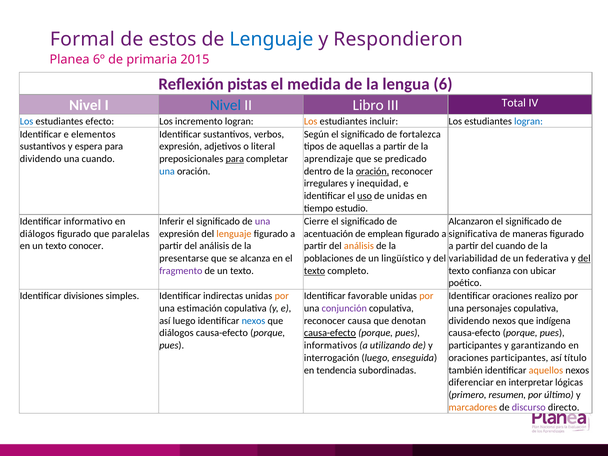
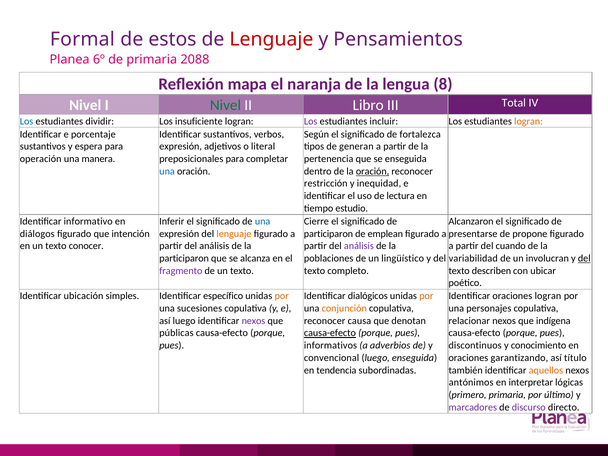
Lenguaje at (271, 39) colour: blue -> red
Respondieron: Respondieron -> Pensamientos
2015: 2015 -> 2088
pistas: pistas -> mapa
medida: medida -> naranja
6: 6 -> 8
Nivel at (225, 105) colour: blue -> green
efecto: efecto -> dividir
incremento: incremento -> insuficiente
Los at (311, 121) colour: orange -> purple
logran at (529, 121) colour: blue -> orange
elementos: elementos -> porcentaje
aquellas: aquellas -> generan
dividendo at (41, 159): dividendo -> operación
una cuando: cuando -> manera
para at (235, 159) underline: present -> none
aprendizaje: aprendizaje -> pertenencia
se predicado: predicado -> enseguida
irregulares: irregulares -> restricción
uso underline: present -> none
de unidas: unidas -> lectura
una at (263, 221) colour: purple -> blue
paralelas: paralelas -> intención
acentuación at (328, 234): acentuación -> participaron
significativa: significativa -> presentarse
maneras: maneras -> propone
análisis at (359, 246) colour: orange -> purple
presentarse at (184, 258): presentarse -> participaron
federativa: federativa -> involucran
texto at (315, 271) underline: present -> none
confianza: confianza -> describen
divisiones: divisiones -> ubicación
indirectas: indirectas -> específico
favorable: favorable -> dialógicos
oraciones realizo: realizo -> logran
estimación: estimación -> sucesiones
conjunción colour: purple -> orange
nexos at (253, 321) colour: blue -> purple
dividendo at (469, 321): dividendo -> relacionar
diálogos at (176, 333): diálogos -> públicas
utilizando: utilizando -> adverbios
participantes at (475, 345): participantes -> discontinuos
garantizando: garantizando -> conocimiento
interrogación: interrogación -> convencional
oraciones participantes: participantes -> garantizando
diferenciar: diferenciar -> antónimos
primero resumen: resumen -> primaria
marcadores colour: orange -> purple
